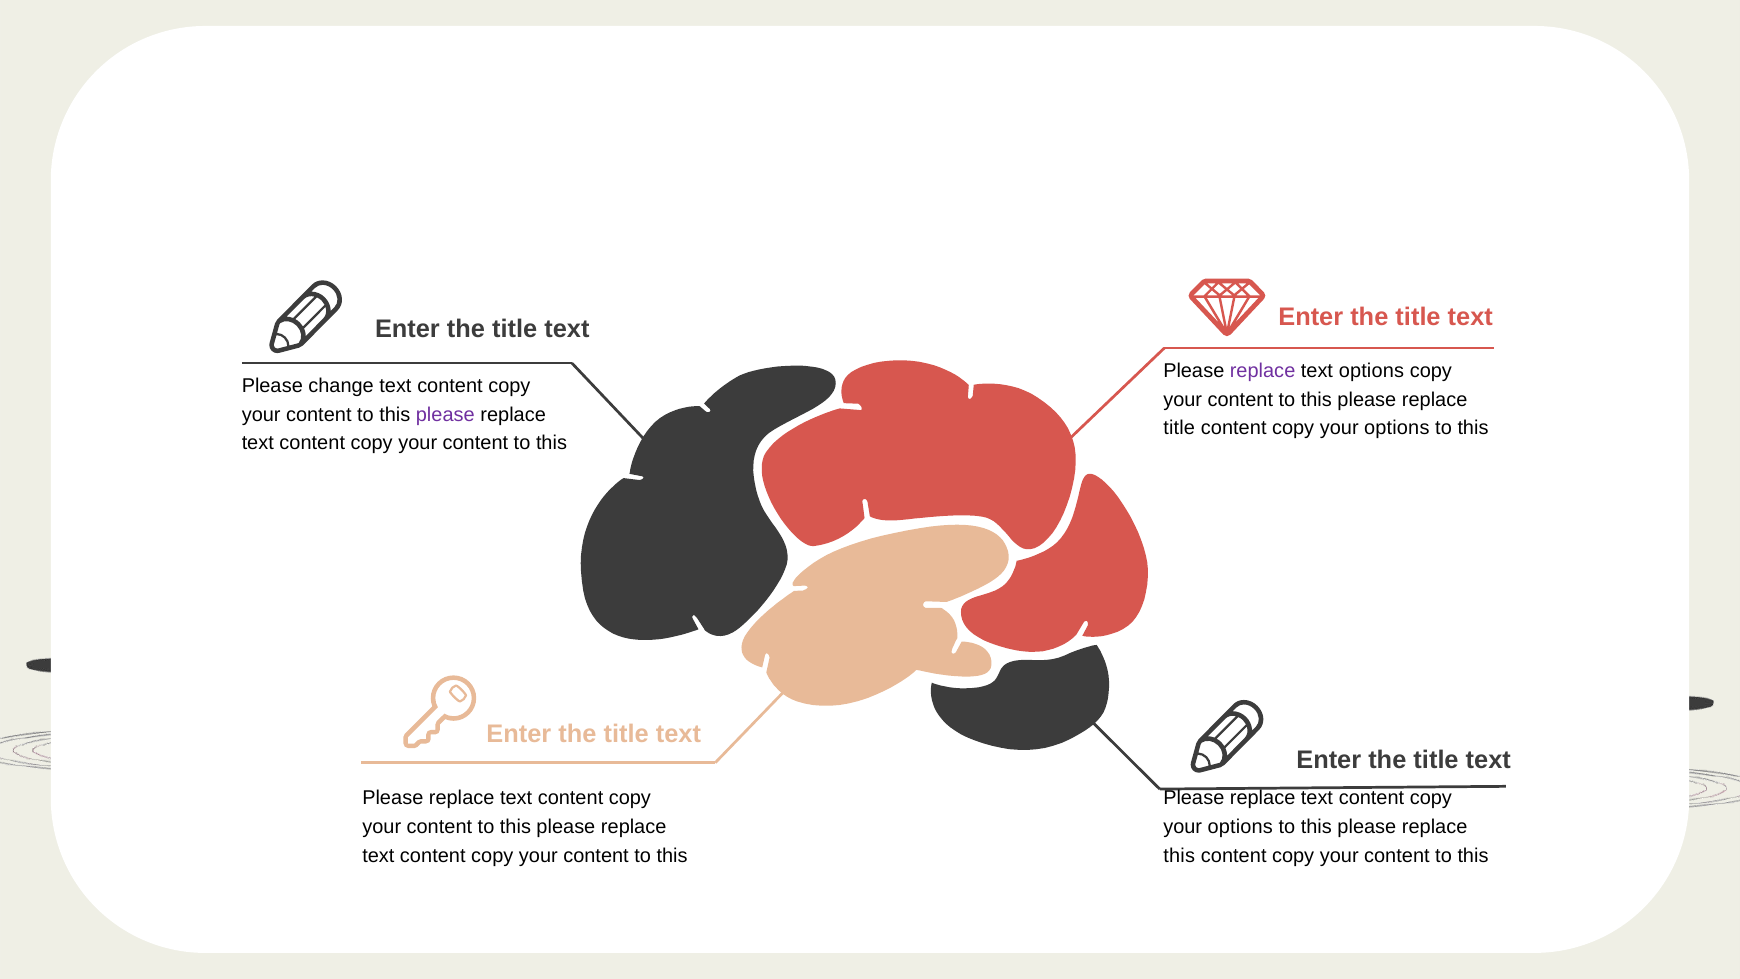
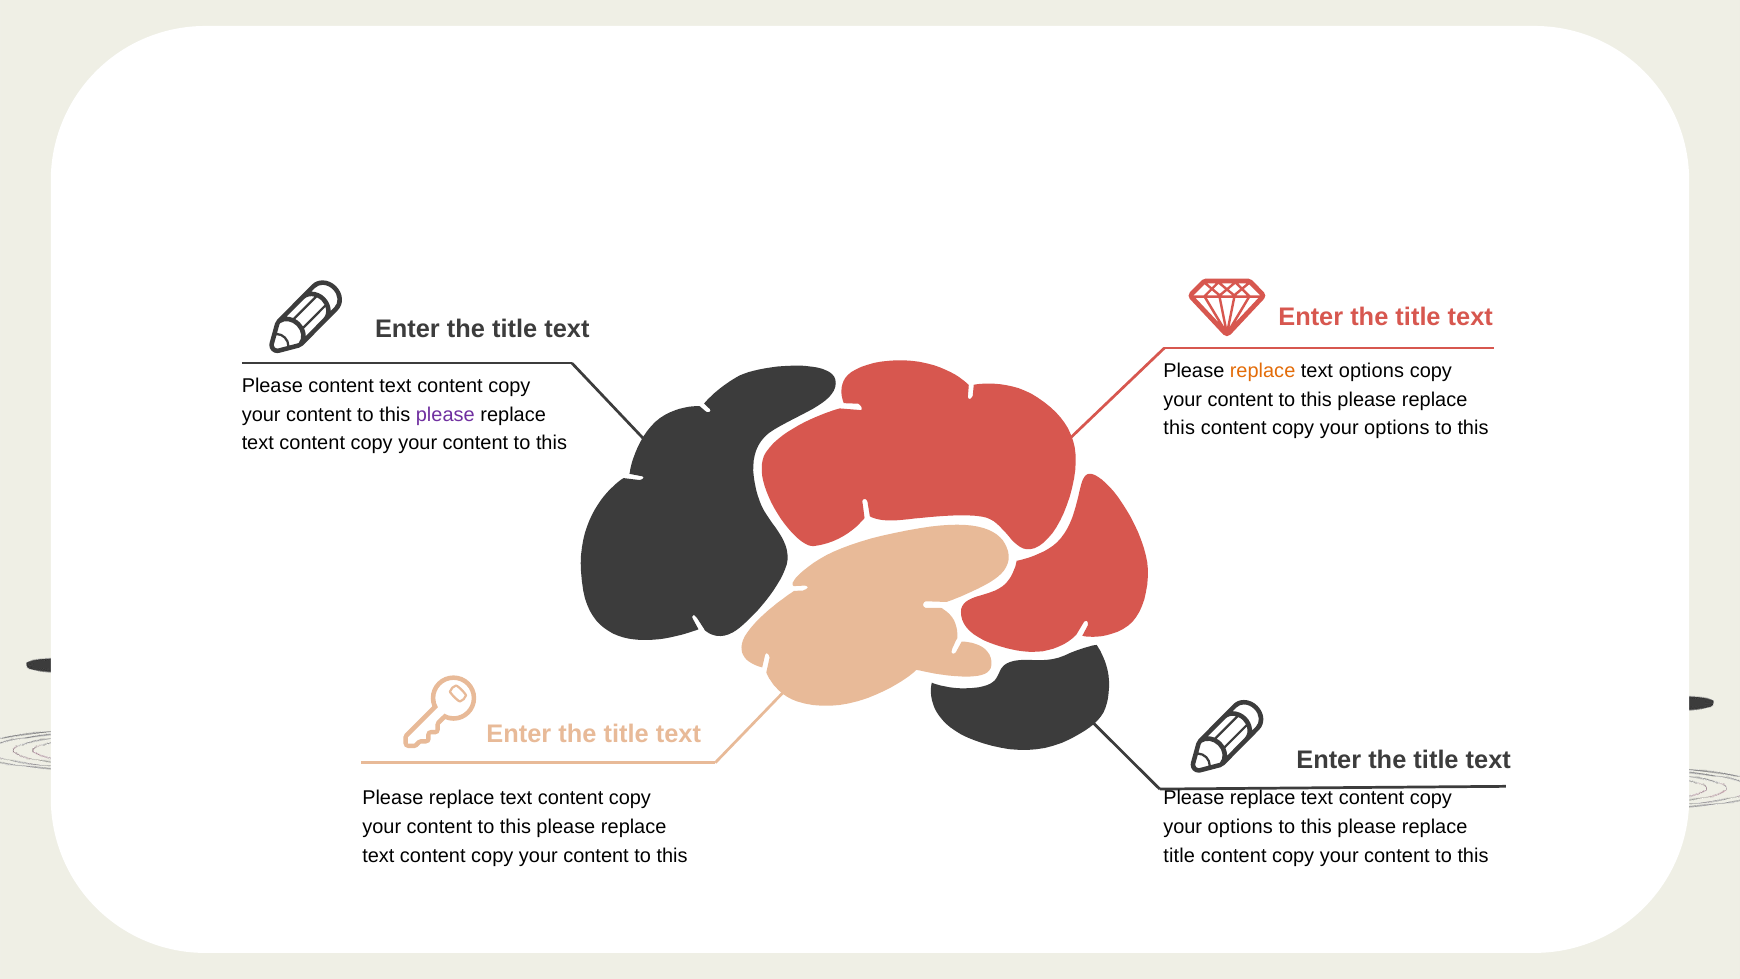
replace at (1263, 371) colour: purple -> orange
Please change: change -> content
title at (1179, 428): title -> this
this at (1179, 856): this -> title
